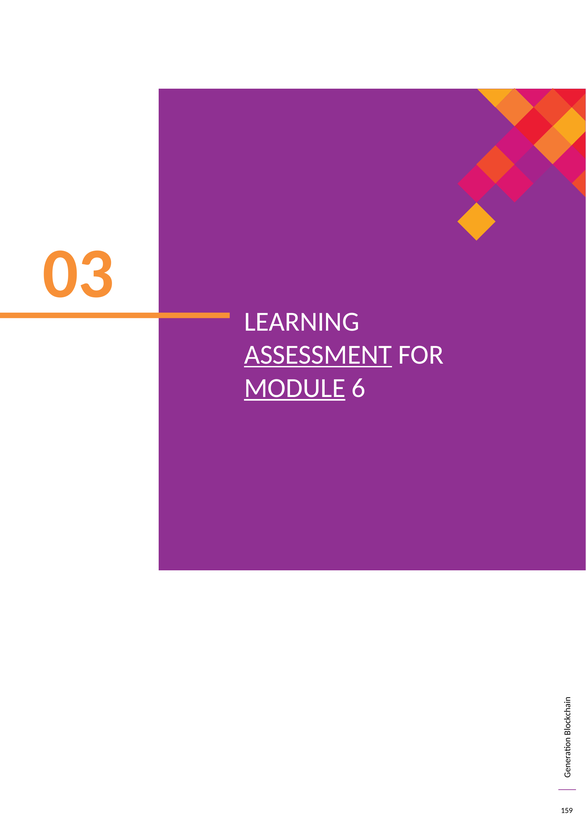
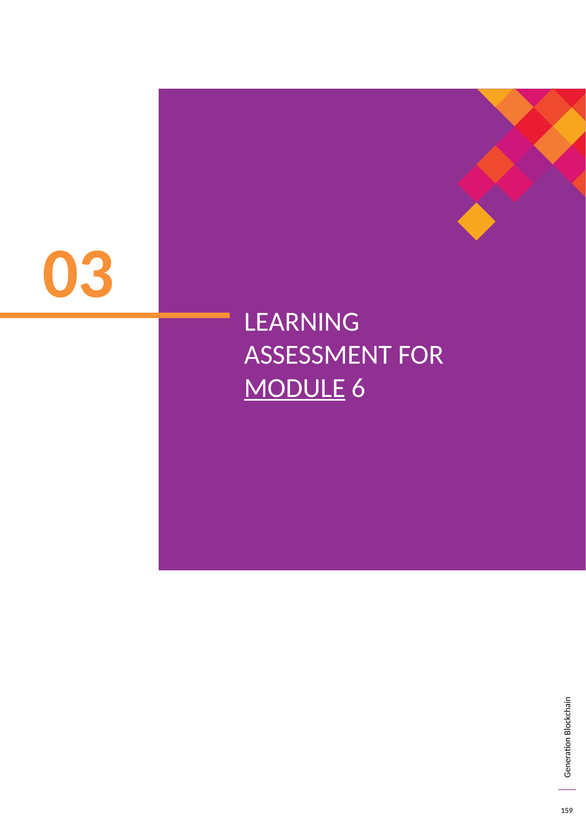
ASSESSMENT underline: present -> none
